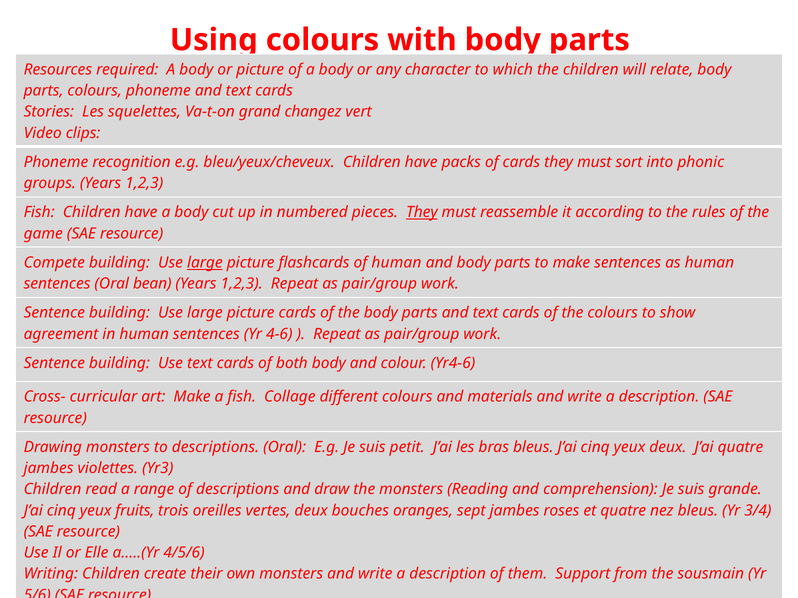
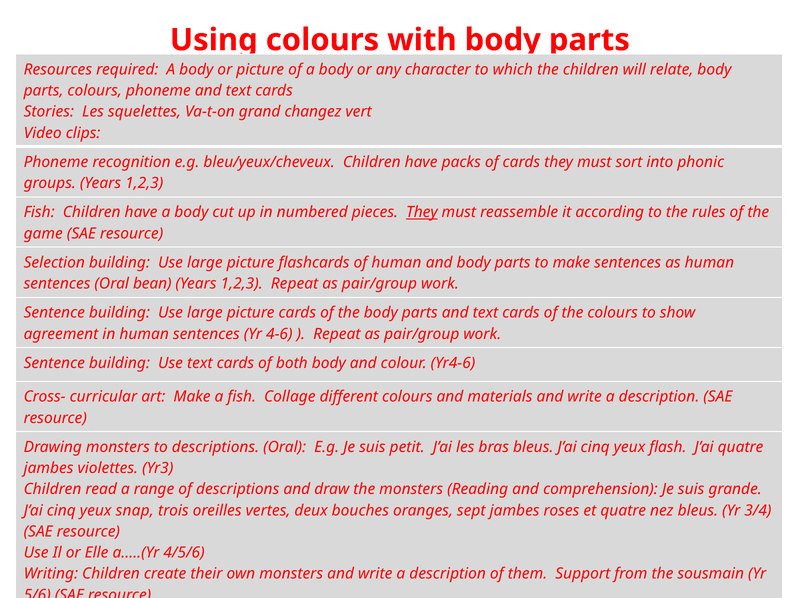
Compete: Compete -> Selection
large at (205, 263) underline: present -> none
yeux deux: deux -> flash
fruits: fruits -> snap
